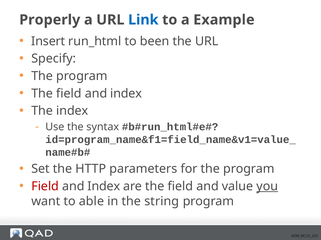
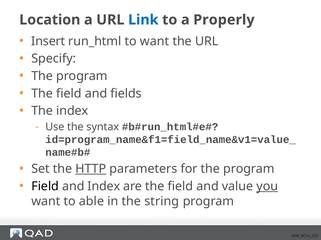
Properly: Properly -> Location
Example: Example -> Properly
to been: been -> want
The field and index: index -> fields
HTTP underline: none -> present
Field at (45, 187) colour: red -> black
